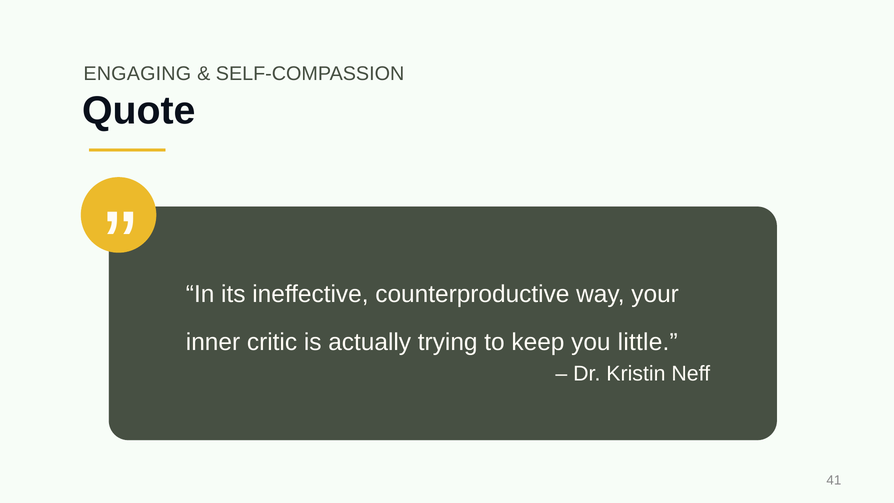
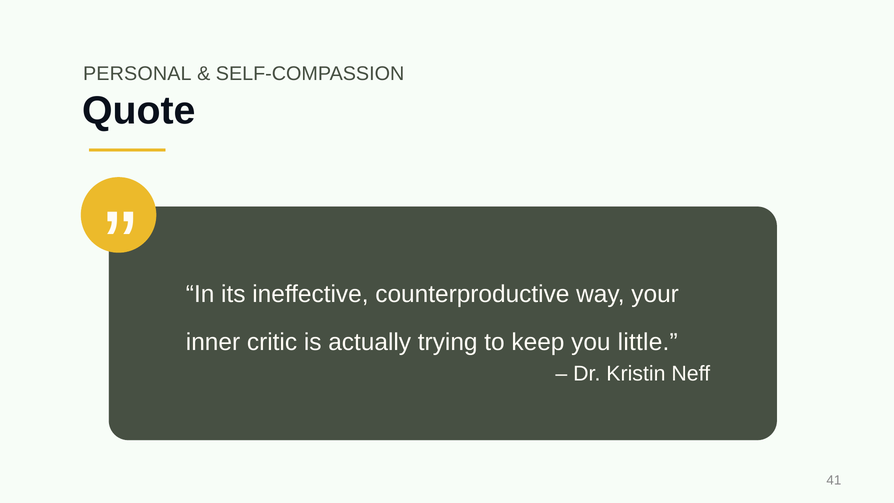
ENGAGING: ENGAGING -> PERSONAL
